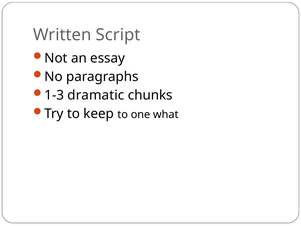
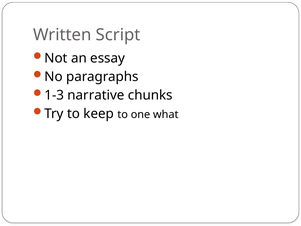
dramatic: dramatic -> narrative
